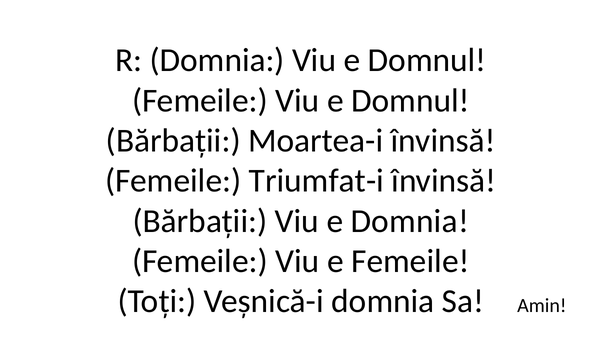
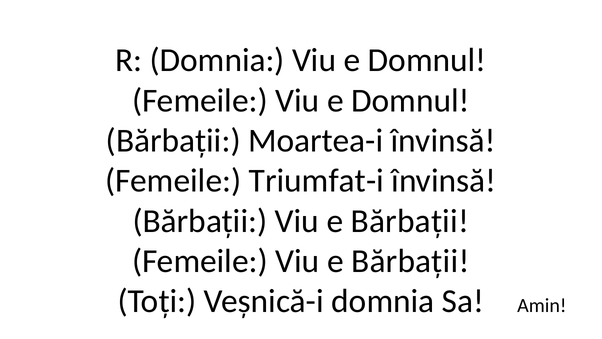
Bărbații Viu e Domnia: Domnia -> Bărbații
Femeile Viu e Femeile: Femeile -> Bărbații
